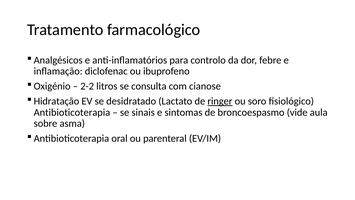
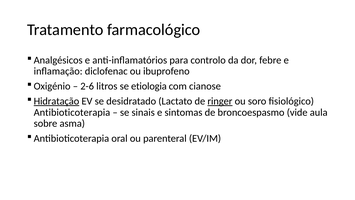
2-2: 2-2 -> 2-6
consulta: consulta -> etiologia
Hidratação underline: none -> present
